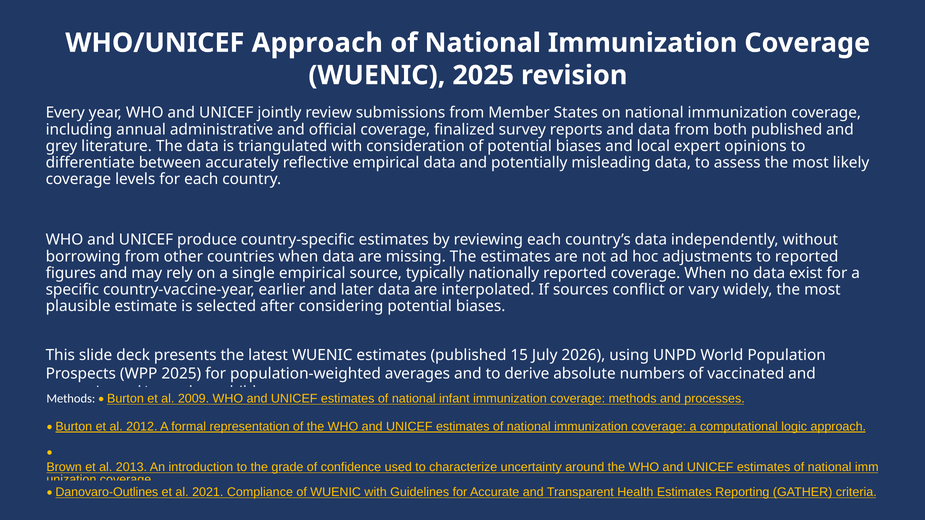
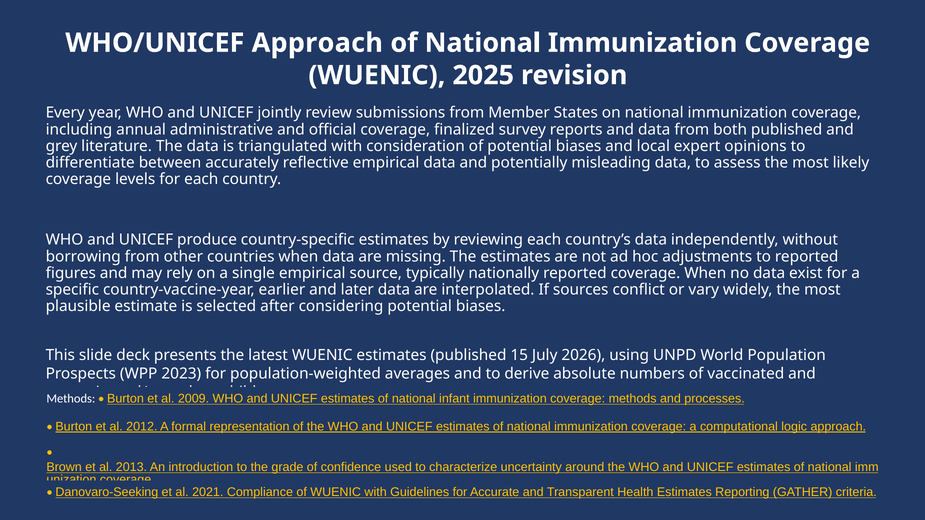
WPP 2025: 2025 -> 2023
Danovaro-Outlines: Danovaro-Outlines -> Danovaro-Seeking
